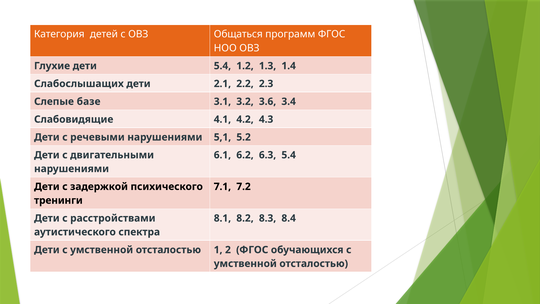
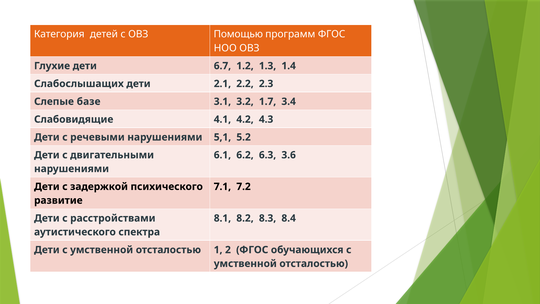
Общаться: Общаться -> Помощью
дети 5.4: 5.4 -> 6.7
3.6: 3.6 -> 1.7
6.3 5.4: 5.4 -> 3.6
тренинги: тренинги -> развитие
